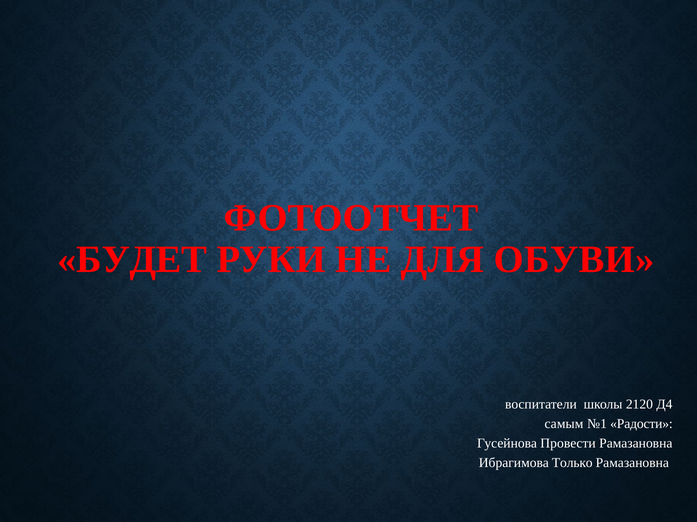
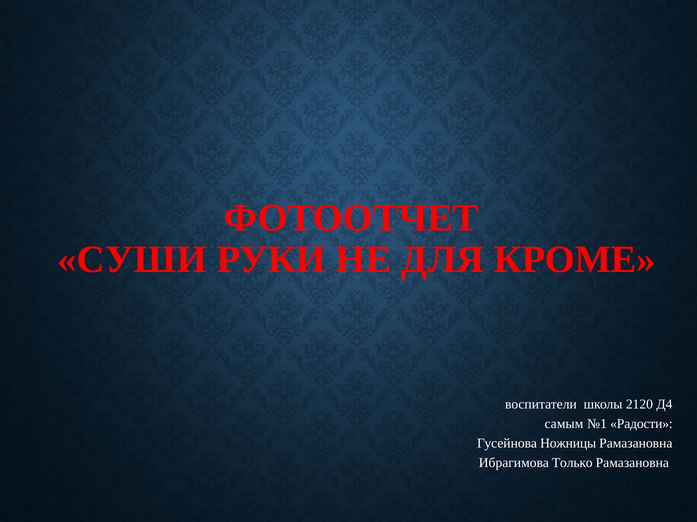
БУДЕТ: БУДЕТ -> СУШИ
ОБУВИ: ОБУВИ -> КРОМЕ
Провести: Провести -> Ножницы
